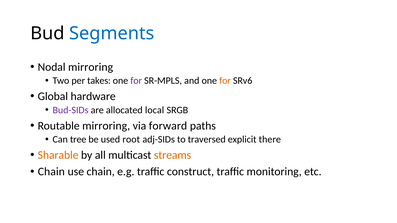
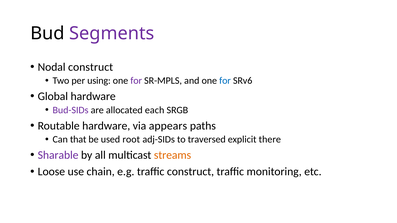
Segments colour: blue -> purple
Nodal mirroring: mirroring -> construct
takes: takes -> using
for at (225, 81) colour: orange -> blue
local: local -> each
Routable mirroring: mirroring -> hardware
forward: forward -> appears
tree: tree -> that
Sharable colour: orange -> purple
Chain at (51, 172): Chain -> Loose
